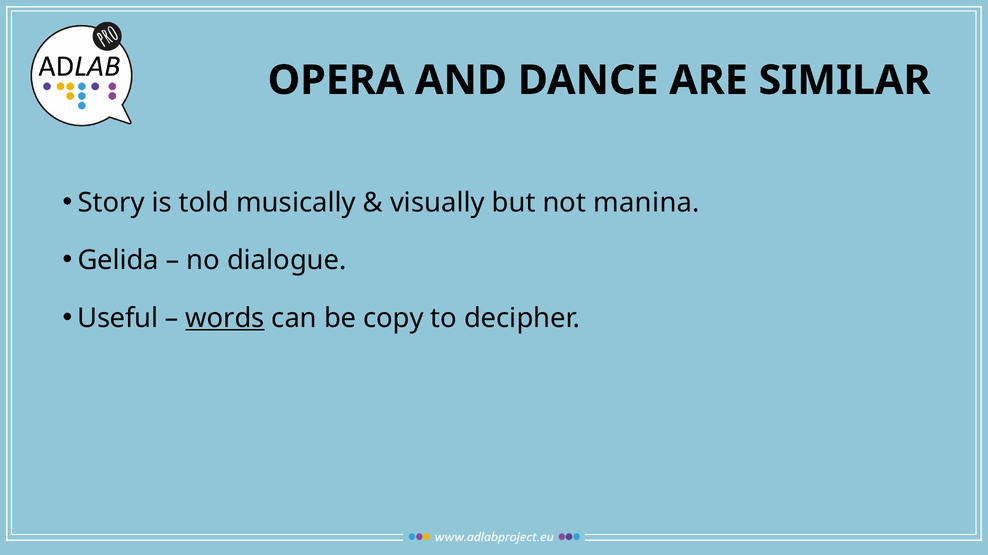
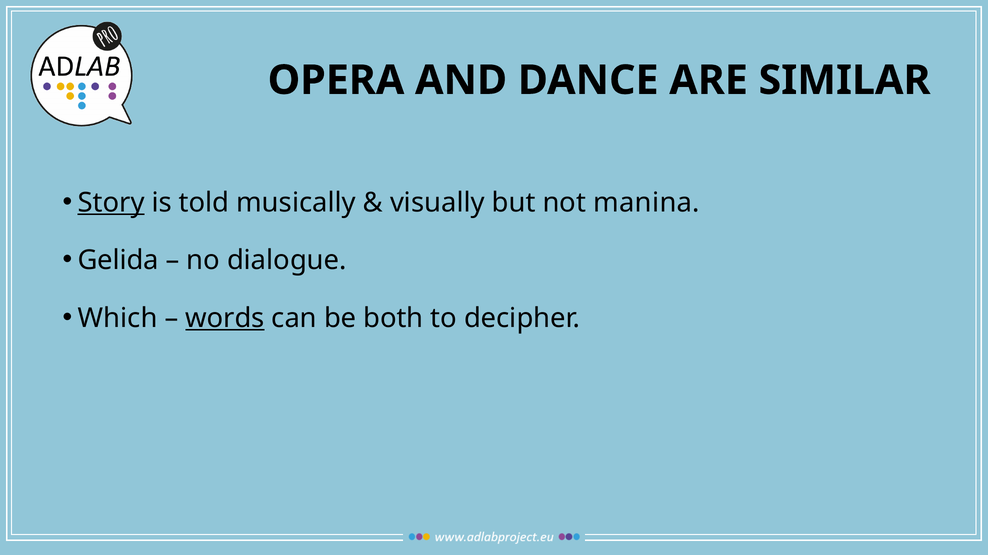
Story underline: none -> present
Useful: Useful -> Which
copy: copy -> both
